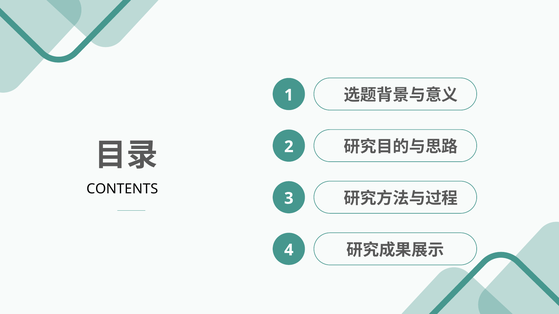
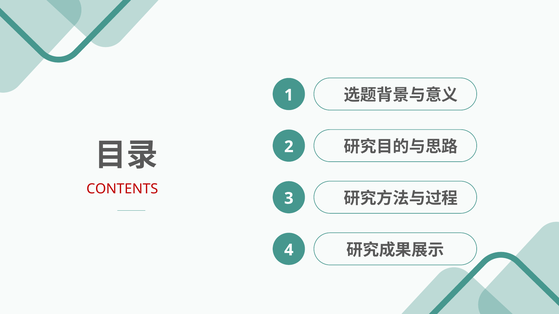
CONTENTS colour: black -> red
